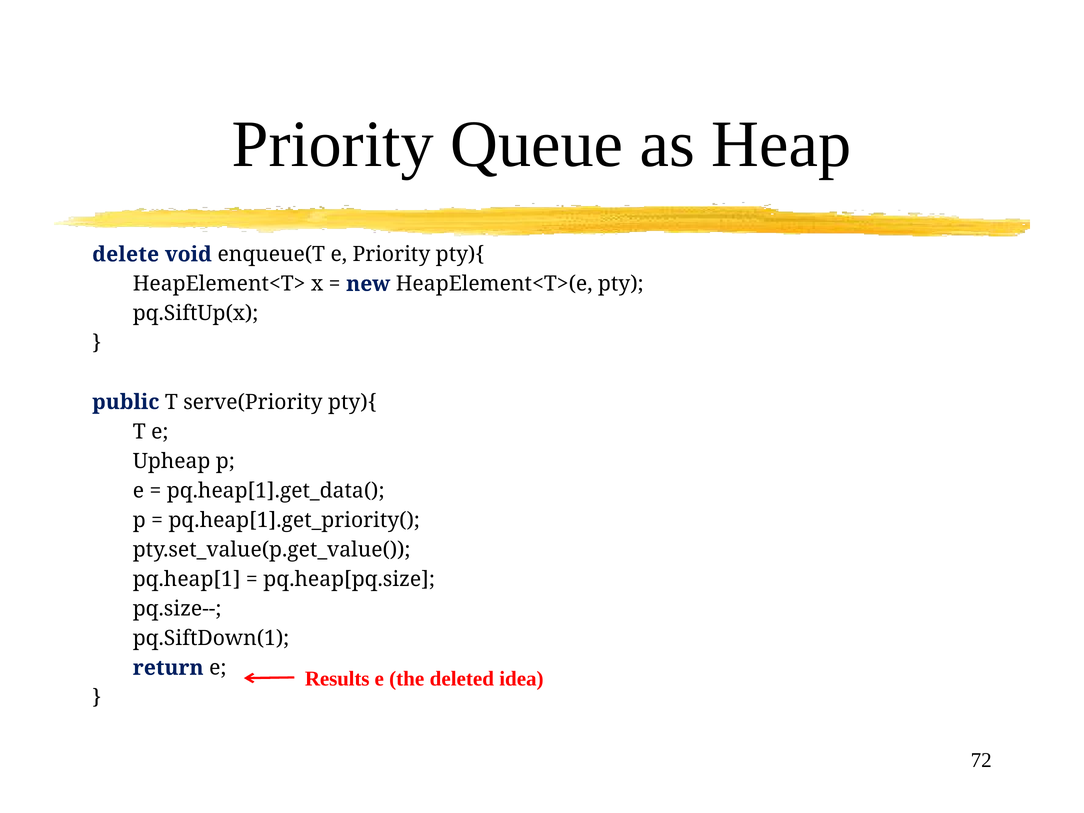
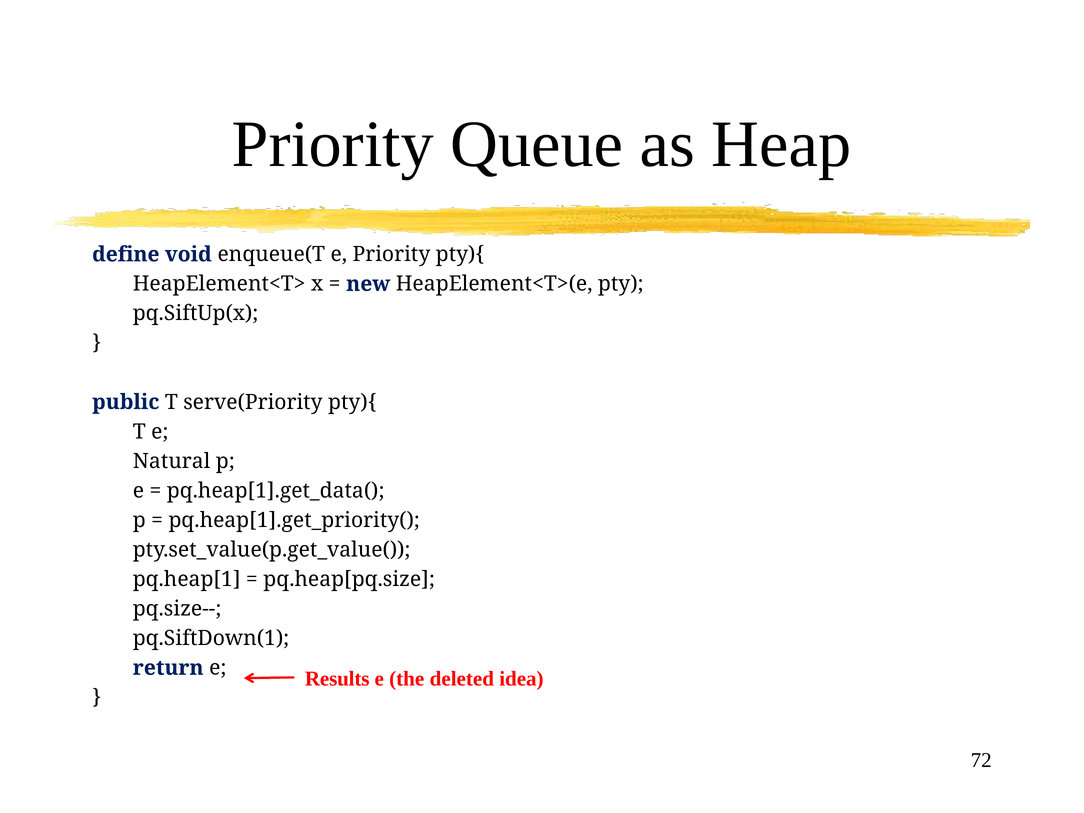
delete: delete -> define
Upheap: Upheap -> Natural
